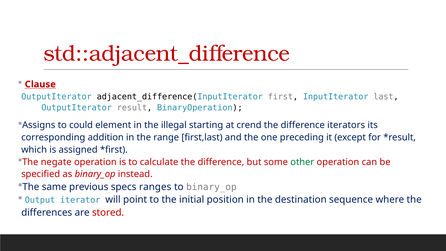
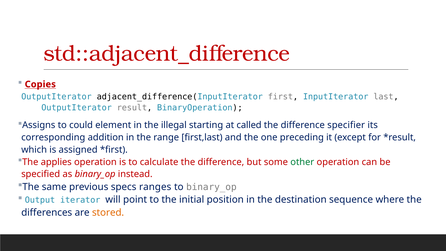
Clause: Clause -> Copies
crend: crend -> called
iterators: iterators -> specifier
negate: negate -> applies
stored colour: red -> orange
